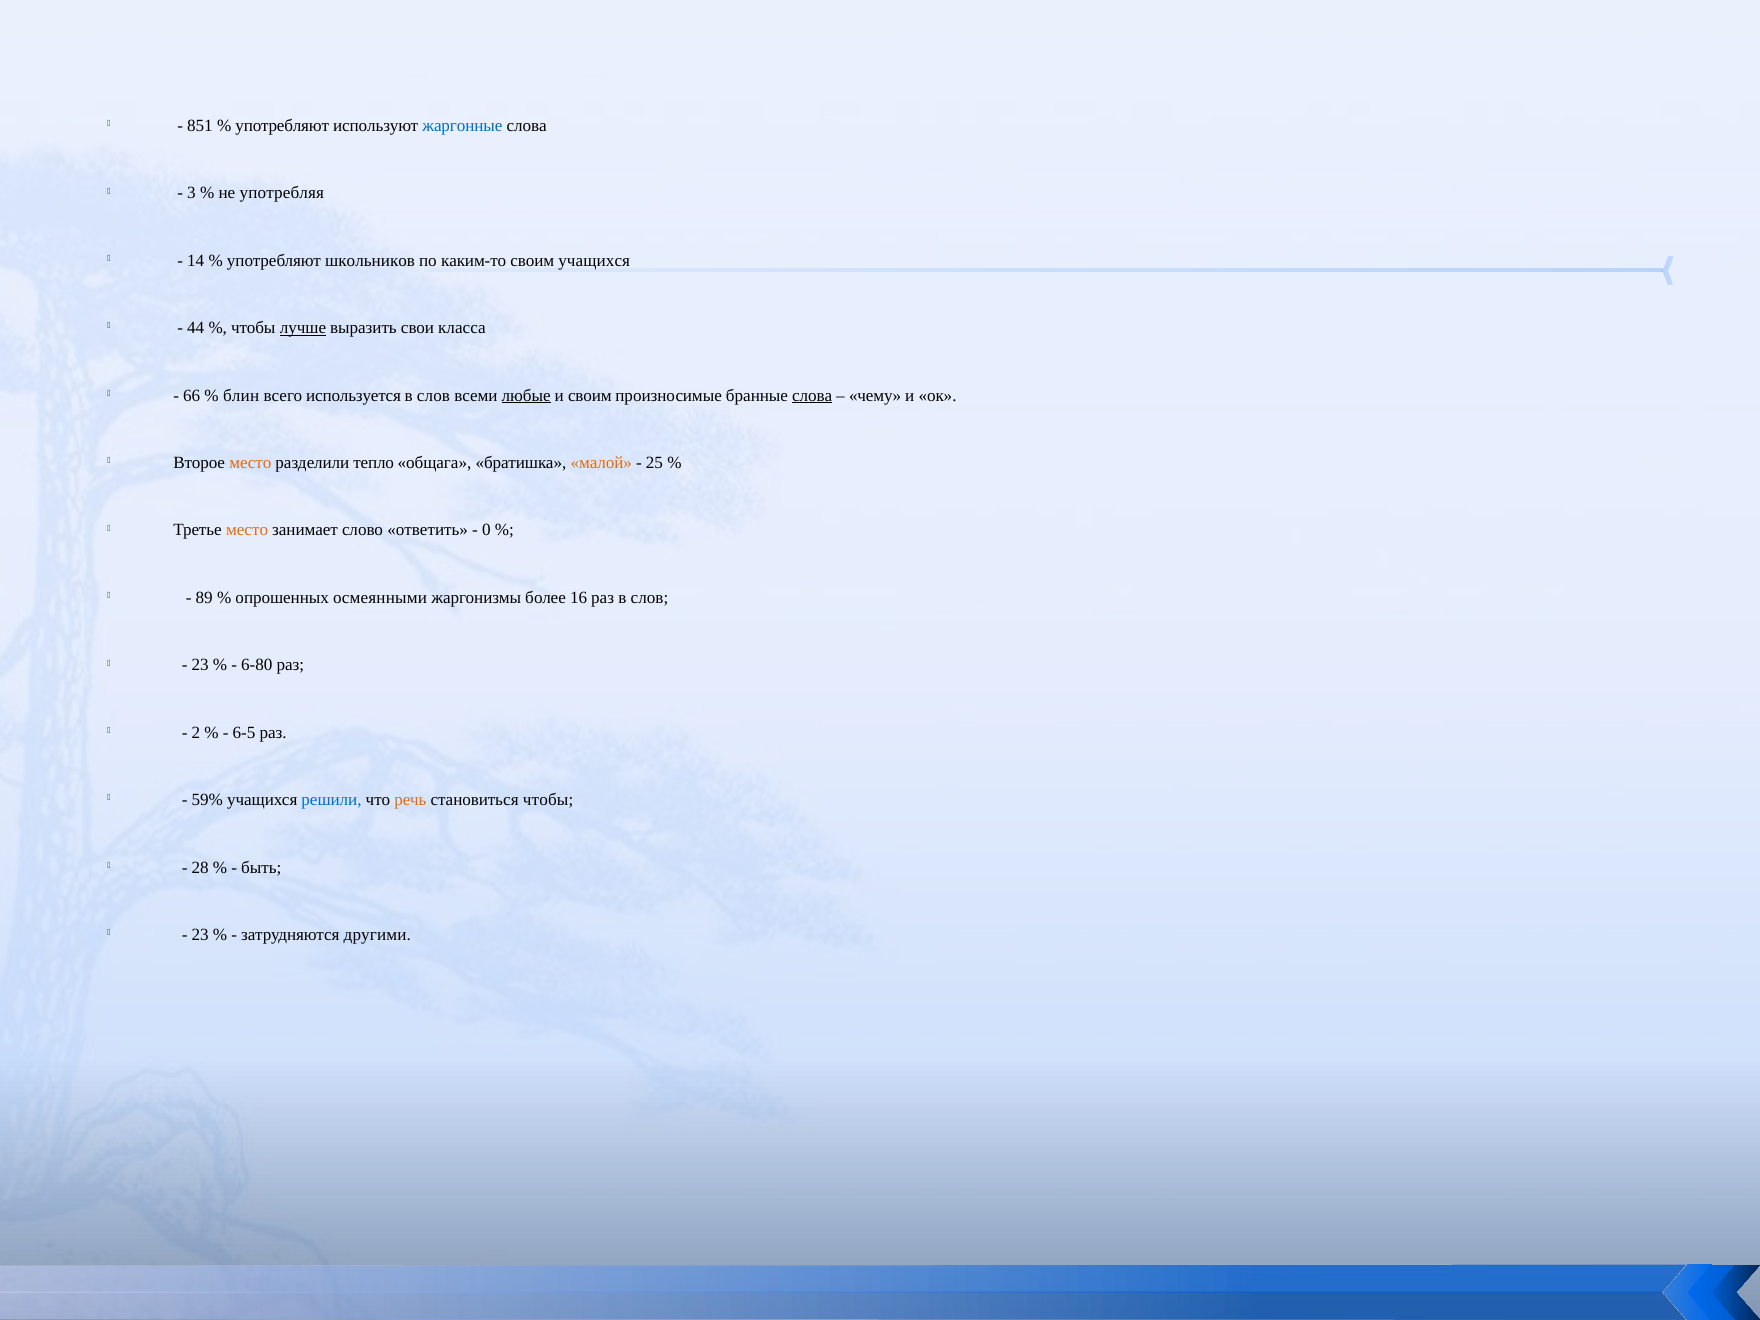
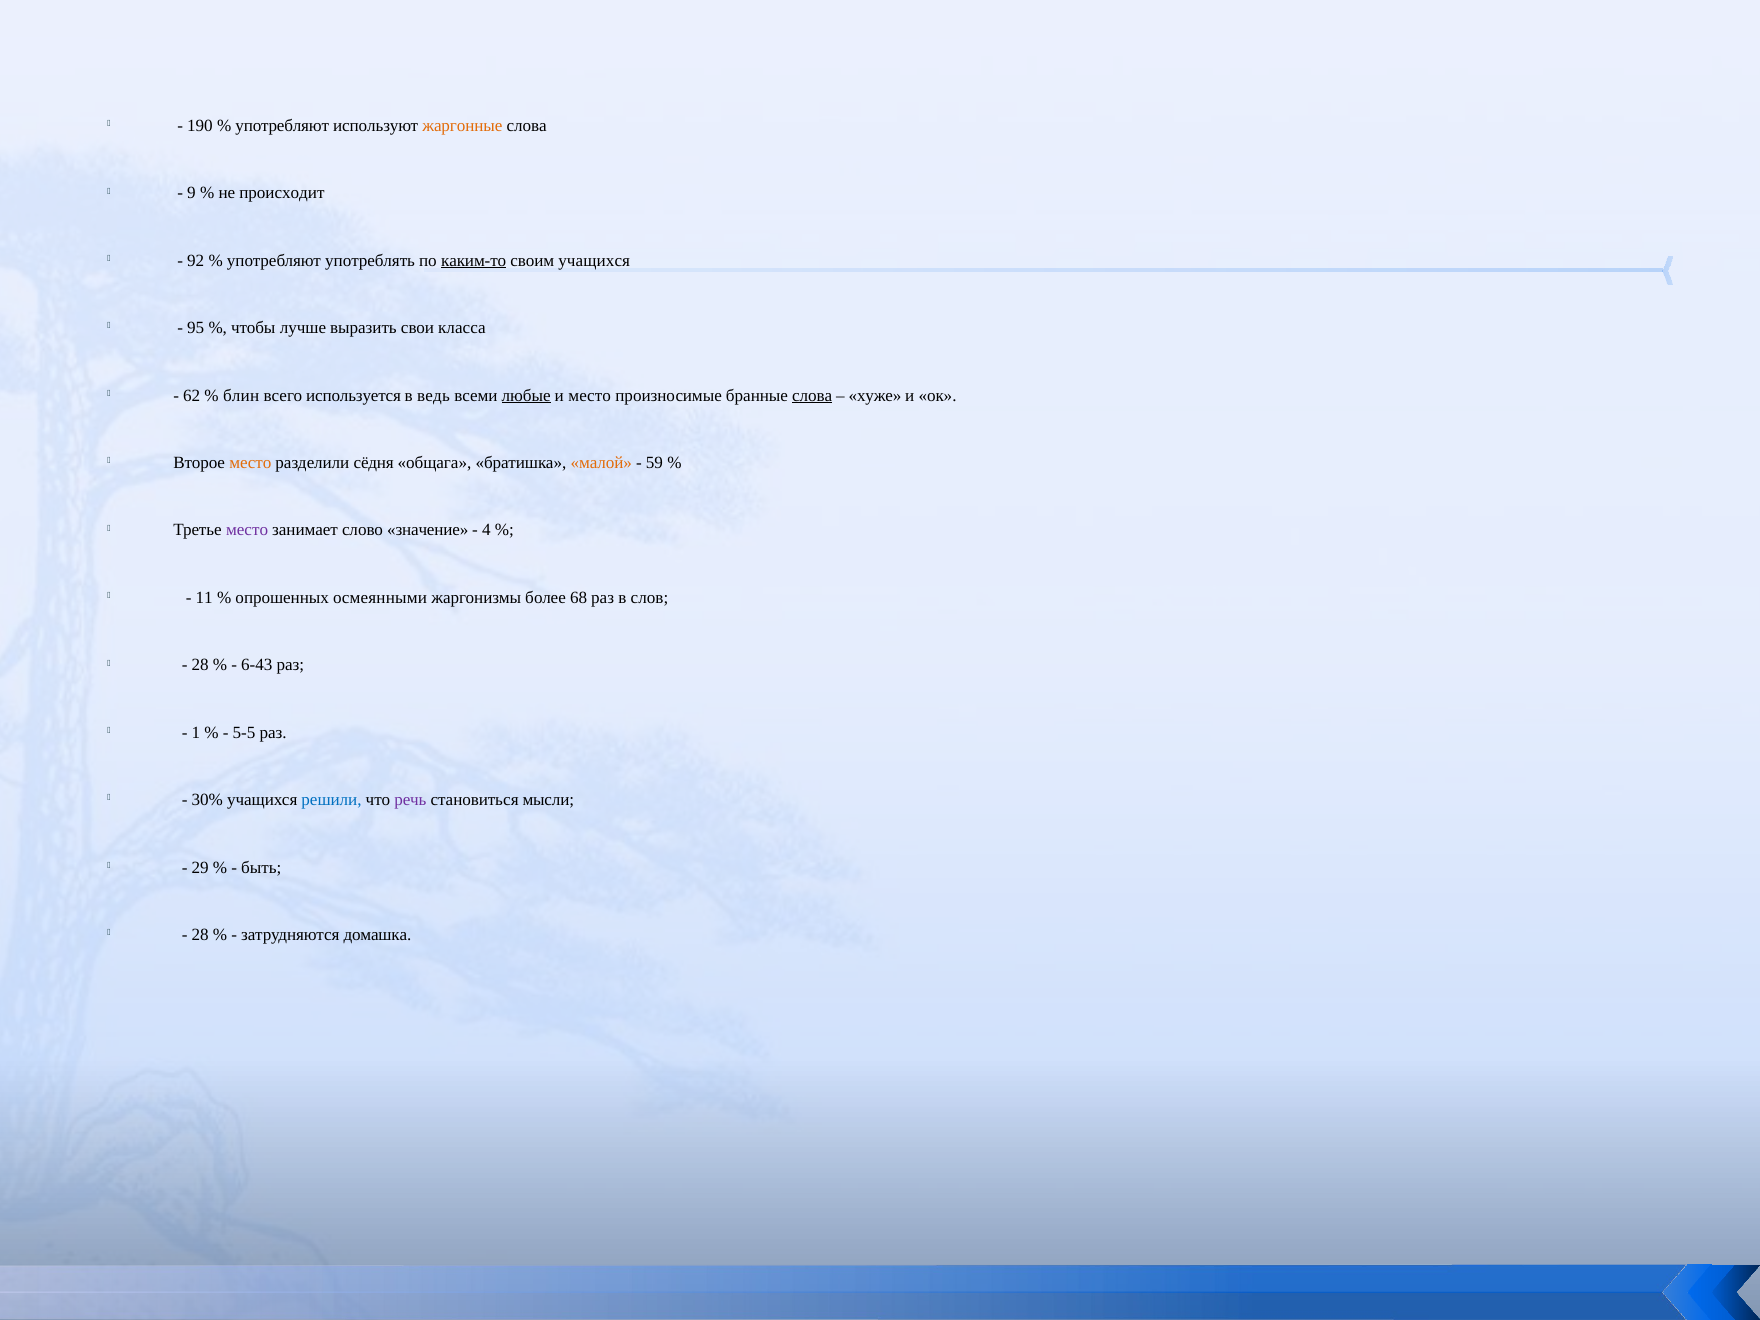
851: 851 -> 190
жаргонные colour: blue -> orange
3: 3 -> 9
употребляя: употребляя -> происходит
14: 14 -> 92
школьников: школьников -> употреблять
каким-то underline: none -> present
44: 44 -> 95
лучше underline: present -> none
66: 66 -> 62
слов at (434, 395): слов -> ведь
и своим: своим -> место
чему: чему -> хуже
тепло: тепло -> сёдня
25: 25 -> 59
место at (247, 530) colour: orange -> purple
ответить: ответить -> значение
0: 0 -> 4
89: 89 -> 11
16: 16 -> 68
23 at (200, 665): 23 -> 28
6-80: 6-80 -> 6-43
2: 2 -> 1
6-5: 6-5 -> 5-5
59%: 59% -> 30%
речь colour: orange -> purple
становиться чтобы: чтобы -> мысли
28: 28 -> 29
23 at (200, 935): 23 -> 28
другими: другими -> домашка
